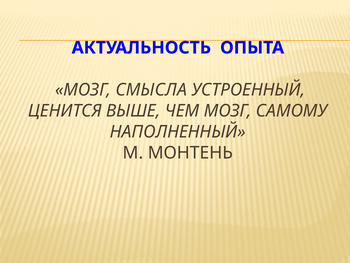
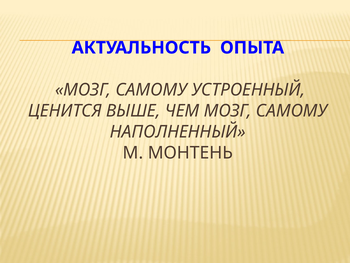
СМЫСЛА at (151, 90): СМЫСЛА -> САМОМУ
